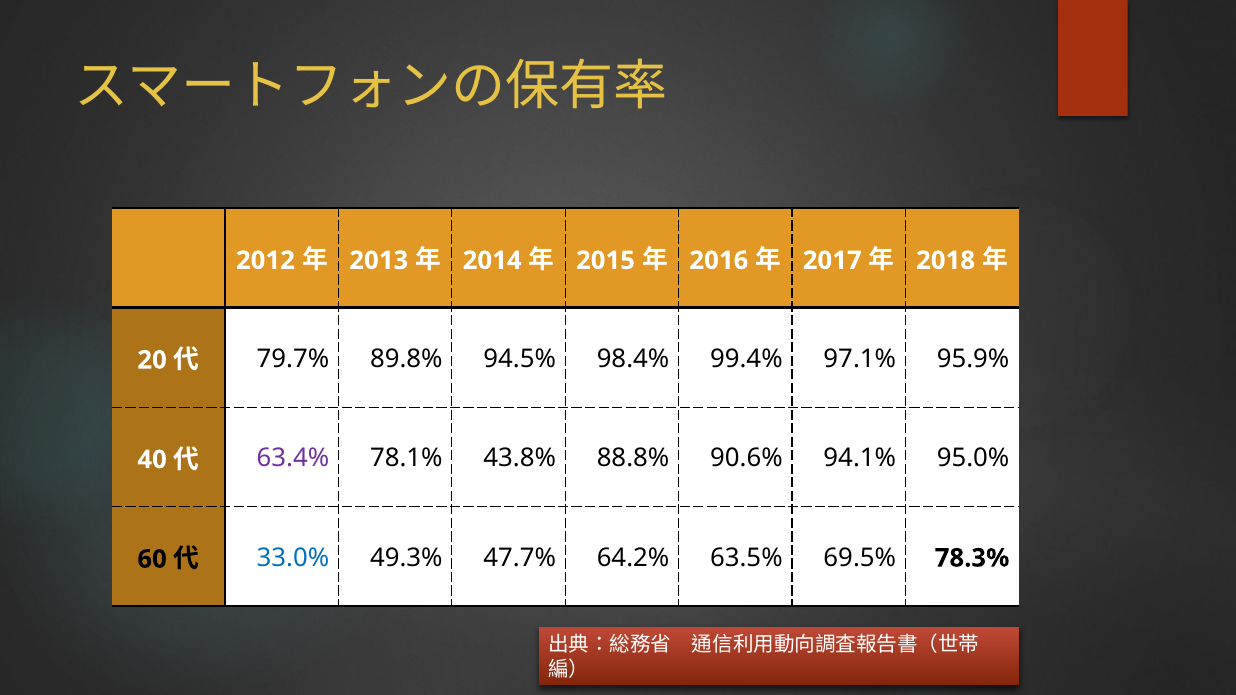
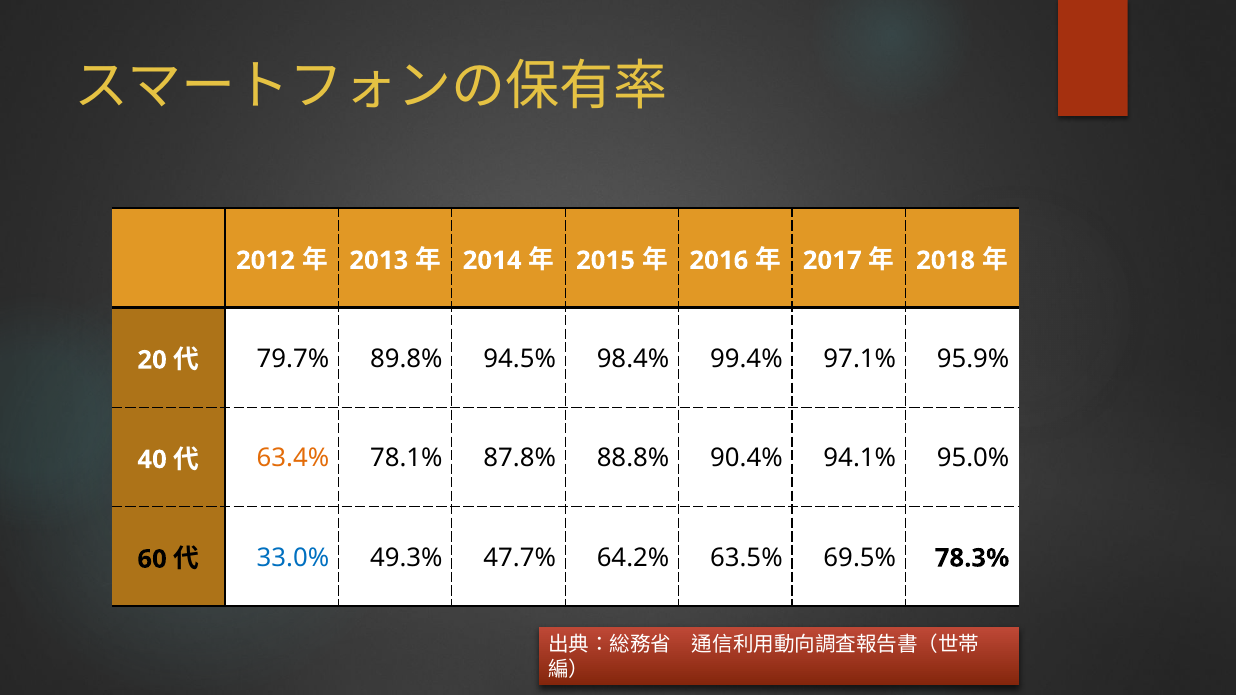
63.4% colour: purple -> orange
43.8%: 43.8% -> 87.8%
90.6%: 90.6% -> 90.4%
